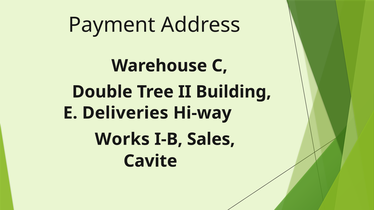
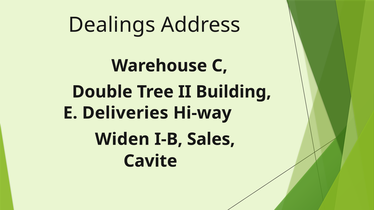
Payment: Payment -> Dealings
Works: Works -> Widen
